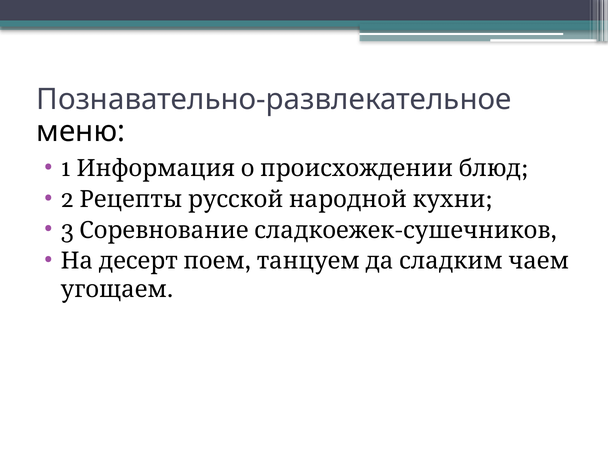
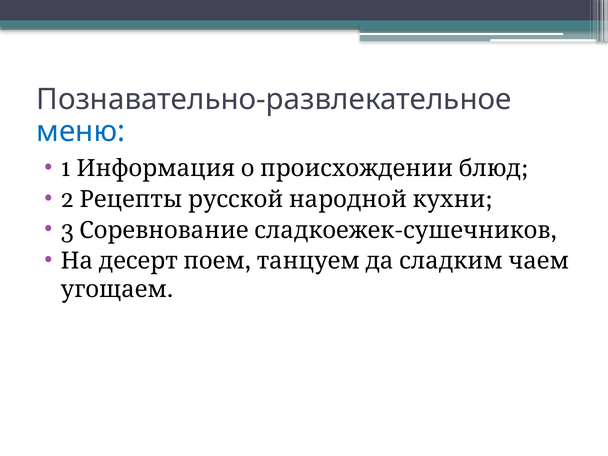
меню colour: black -> blue
